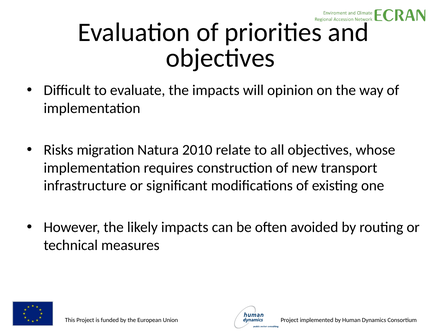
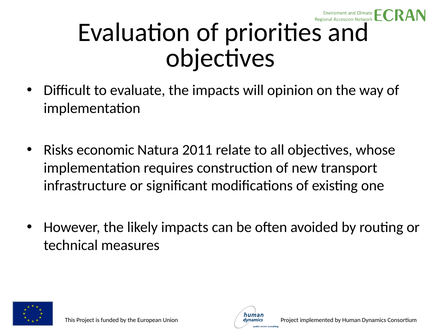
migration: migration -> economic
2010: 2010 -> 2011
